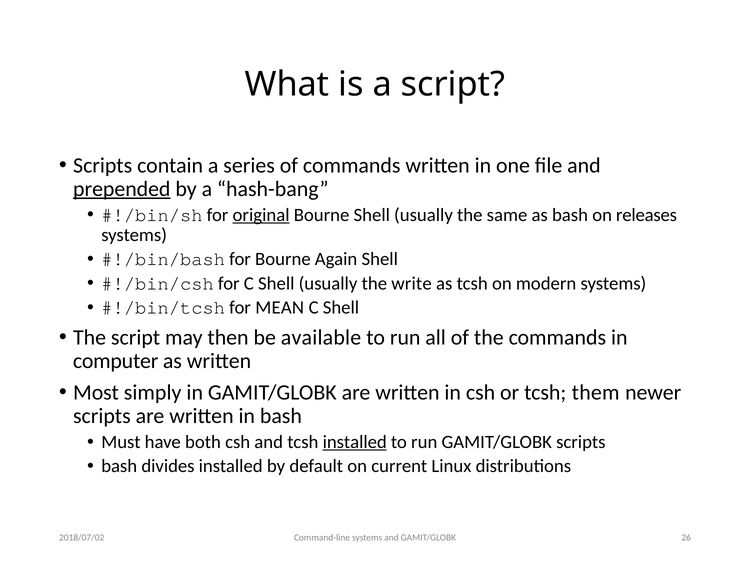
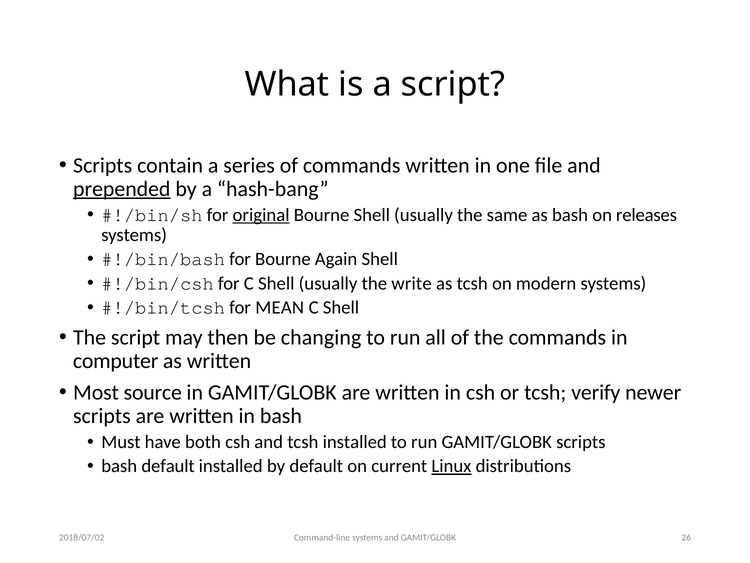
available: available -> changing
simply: simply -> source
them: them -> verify
installed at (355, 442) underline: present -> none
bash divides: divides -> default
Linux underline: none -> present
